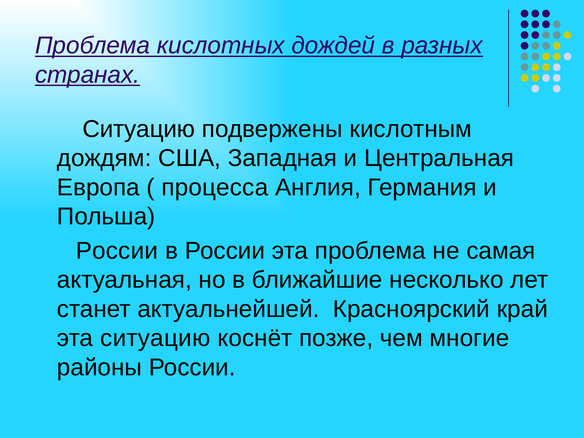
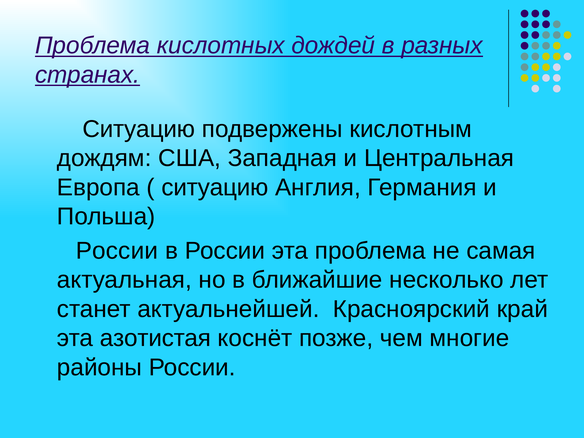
процесса at (215, 187): процесса -> ситуацию
эта ситуацию: ситуацию -> азотистая
